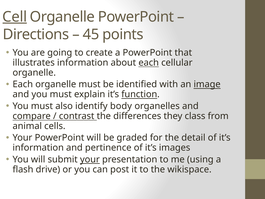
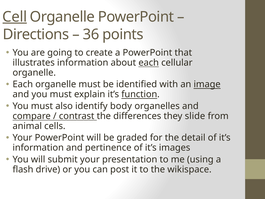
45: 45 -> 36
class: class -> slide
your at (90, 159) underline: present -> none
